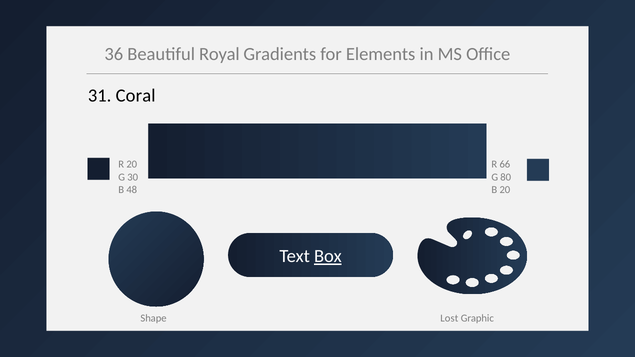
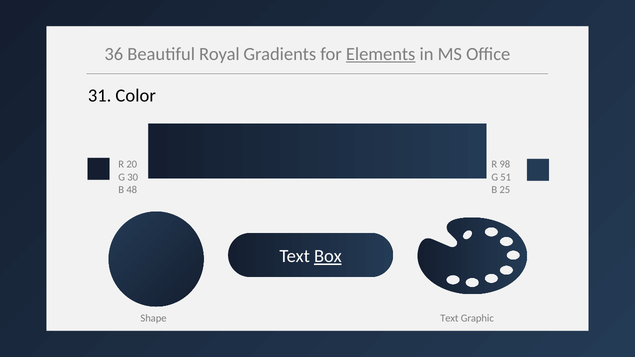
Elements underline: none -> present
Coral: Coral -> Color
66: 66 -> 98
80: 80 -> 51
B 20: 20 -> 25
Shape Lost: Lost -> Text
